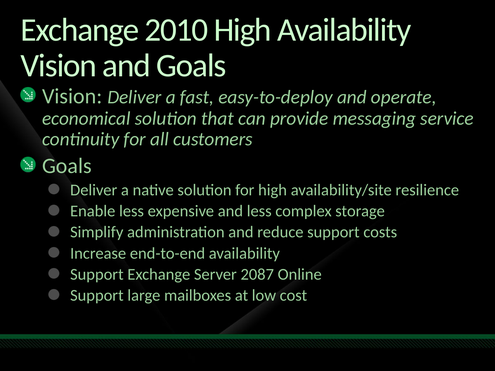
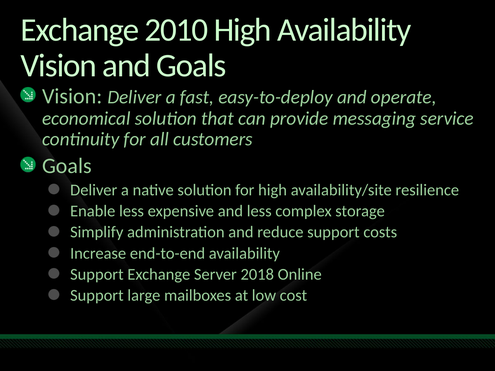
2087: 2087 -> 2018
